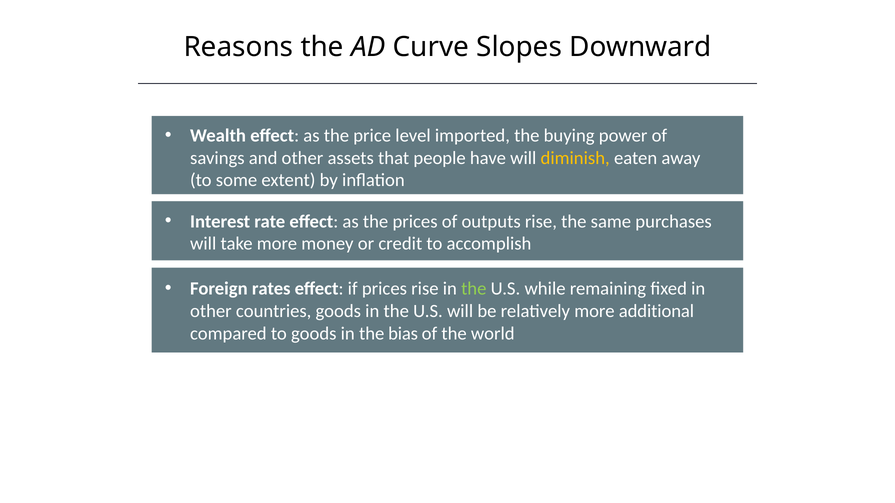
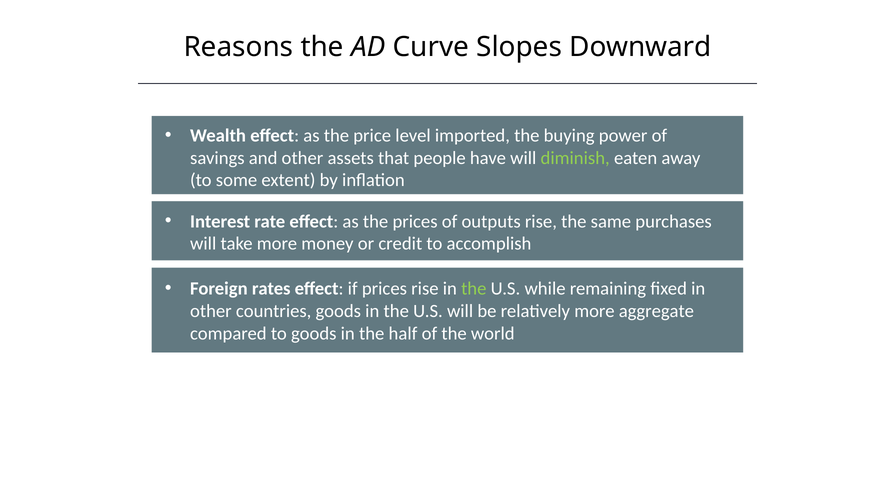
diminish colour: yellow -> light green
additional: additional -> aggregate
bias: bias -> half
